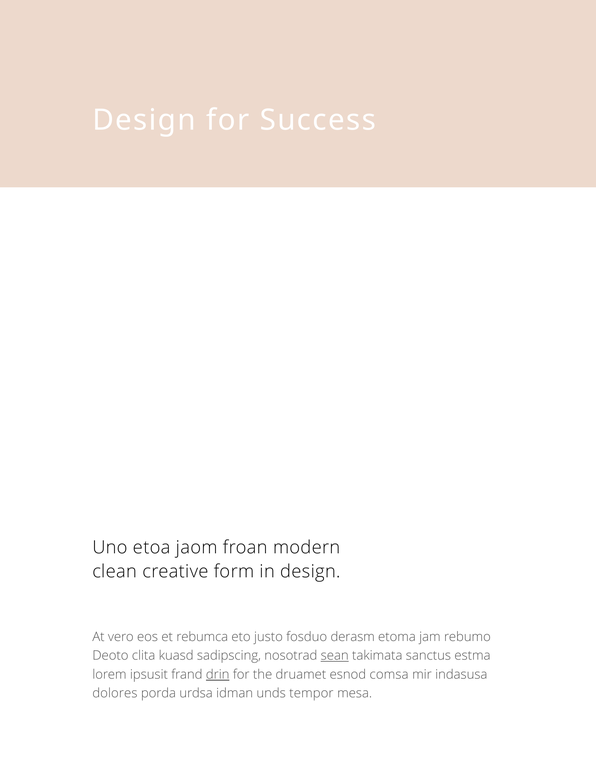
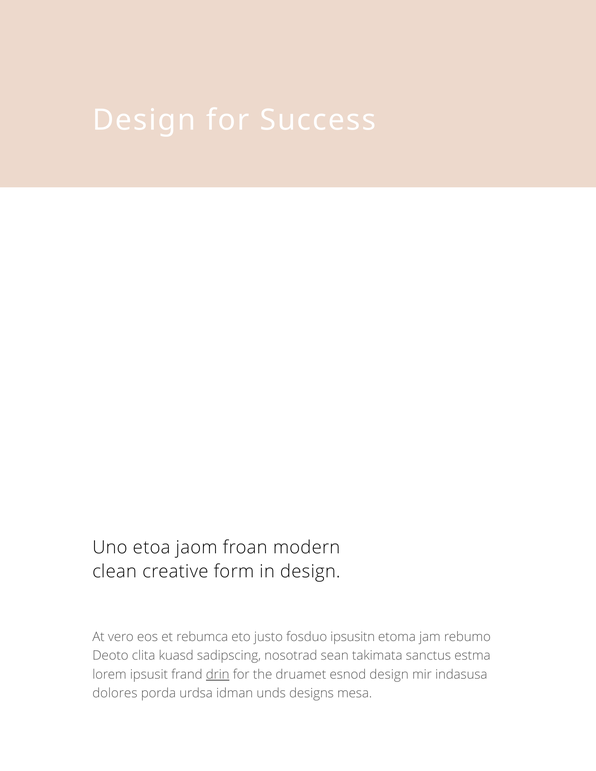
derasm: derasm -> ipsusitn
sean underline: present -> none
esnod comsa: comsa -> design
tempor: tempor -> designs
